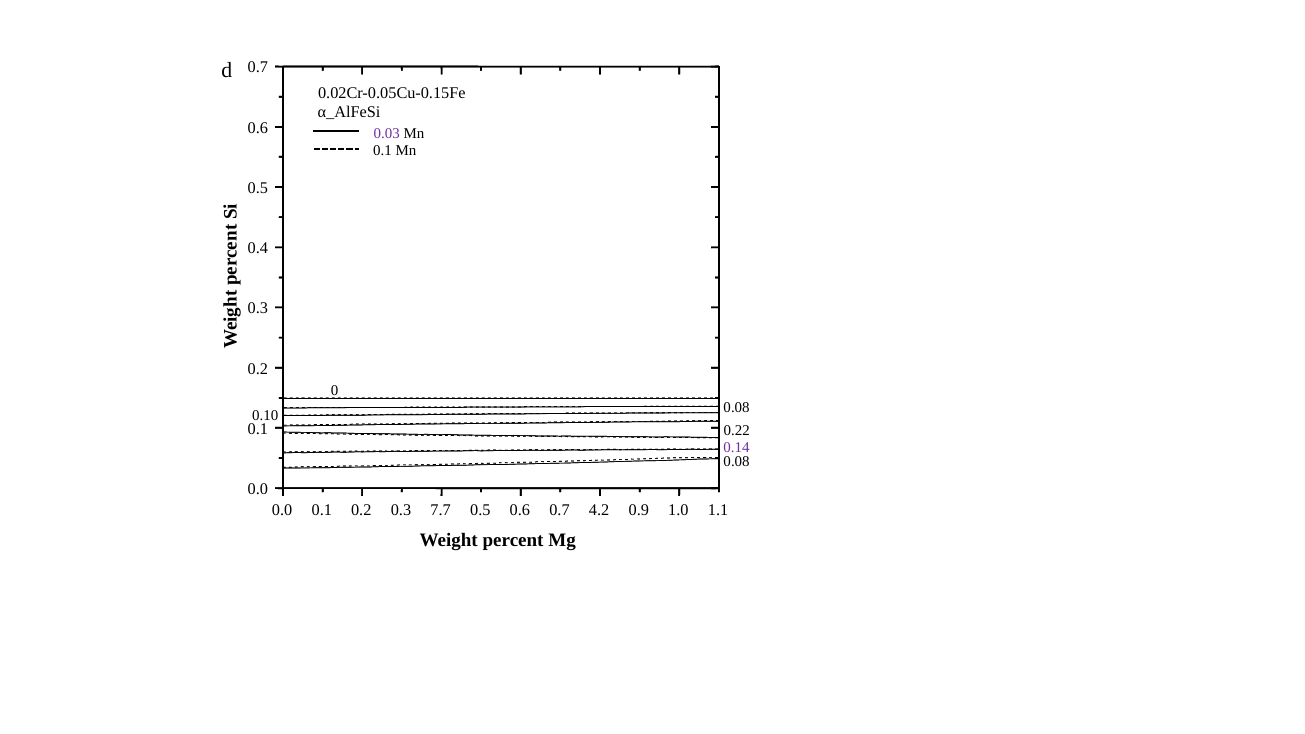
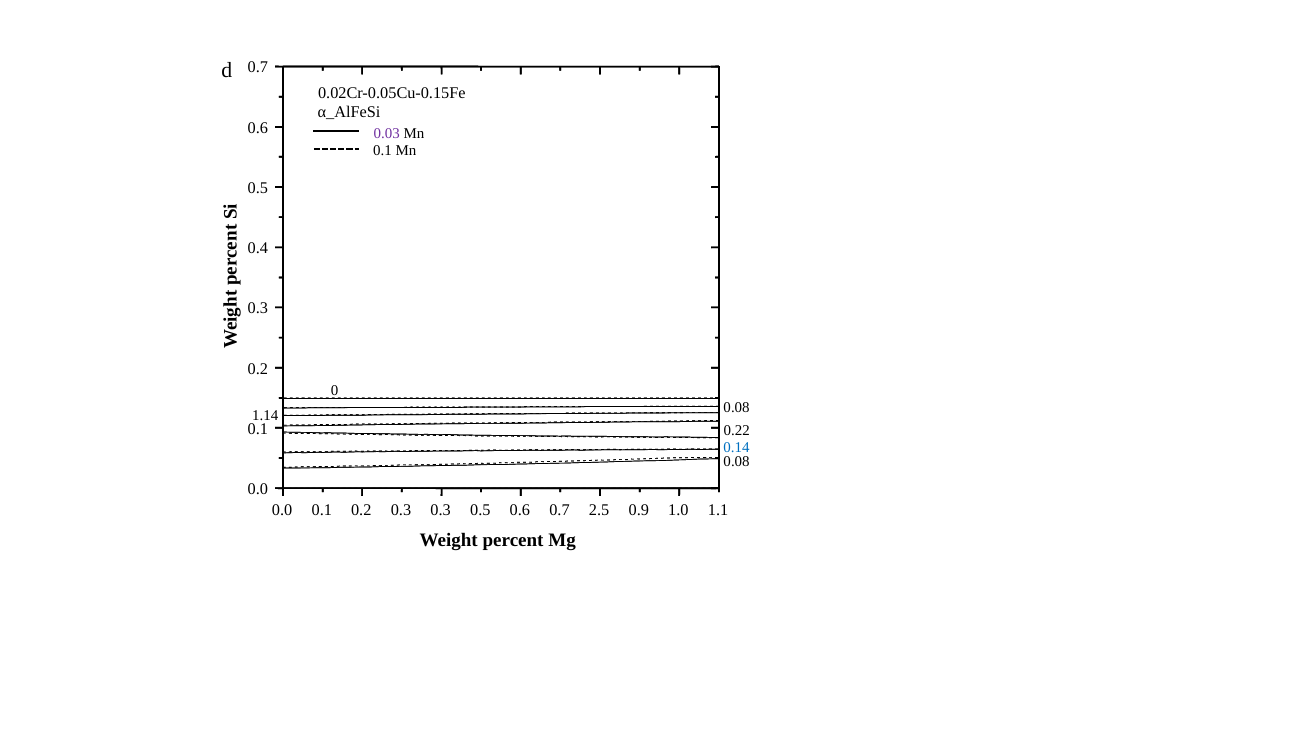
0.10: 0.10 -> 1.14
0.14 colour: purple -> blue
0.0 0.2 7.7: 7.7 -> 0.3
4.2: 4.2 -> 2.5
